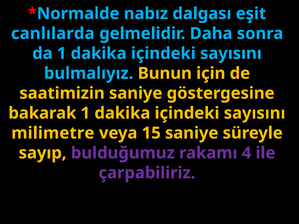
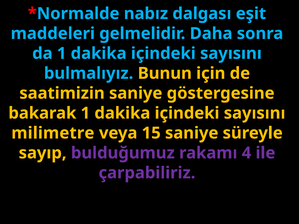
canlılarda: canlılarda -> maddeleri
